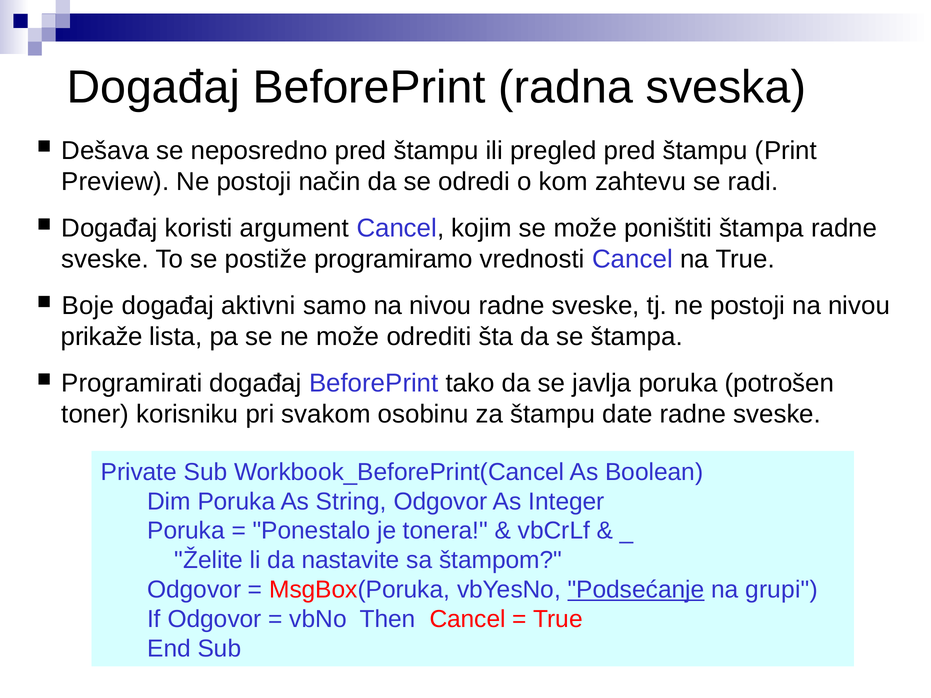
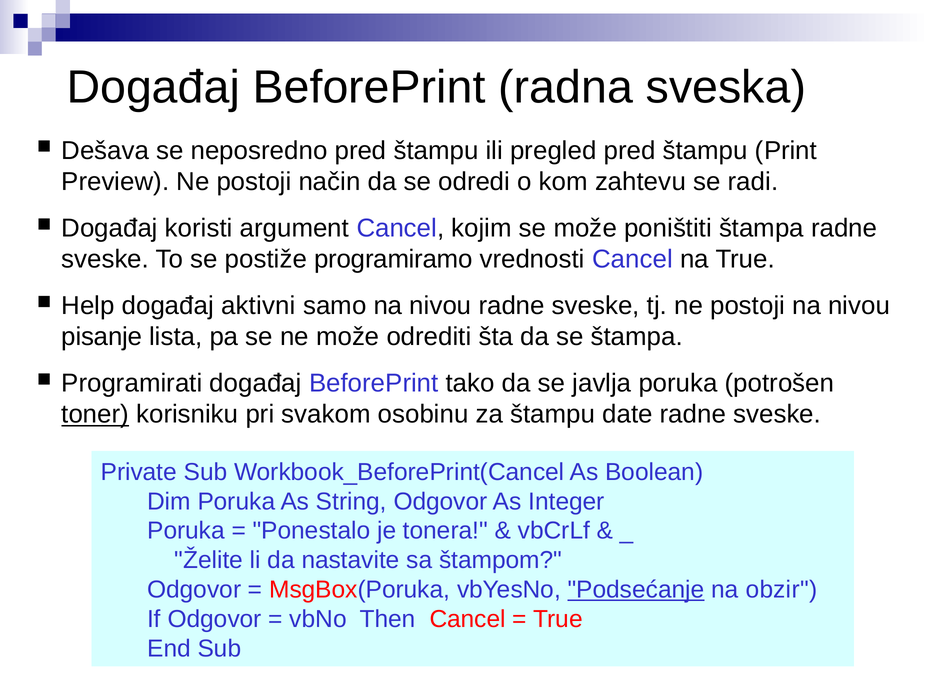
Boje: Boje -> Help
prikaže: prikaže -> pisanje
toner underline: none -> present
grupi: grupi -> obzir
